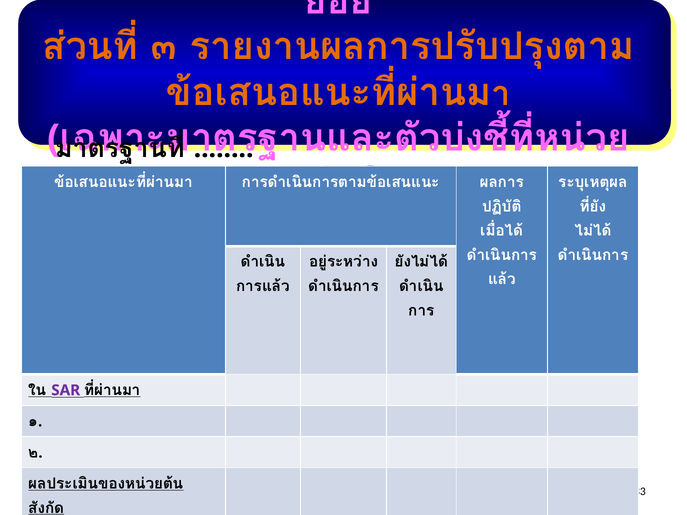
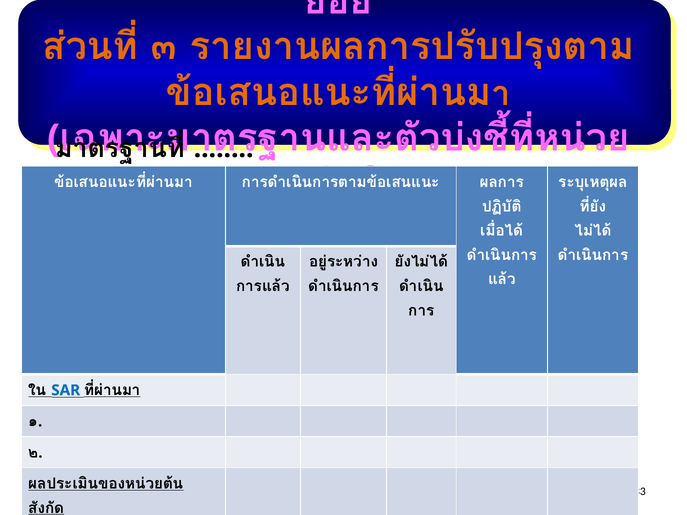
SAR at (66, 390) colour: purple -> blue
